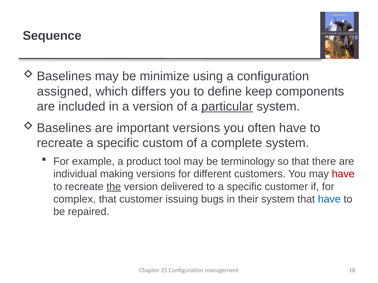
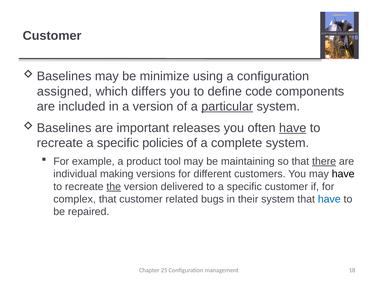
Sequence at (52, 36): Sequence -> Customer
keep: keep -> code
important versions: versions -> releases
have at (293, 128) underline: none -> present
custom: custom -> policies
terminology: terminology -> maintaining
there underline: none -> present
have at (343, 174) colour: red -> black
issuing: issuing -> related
